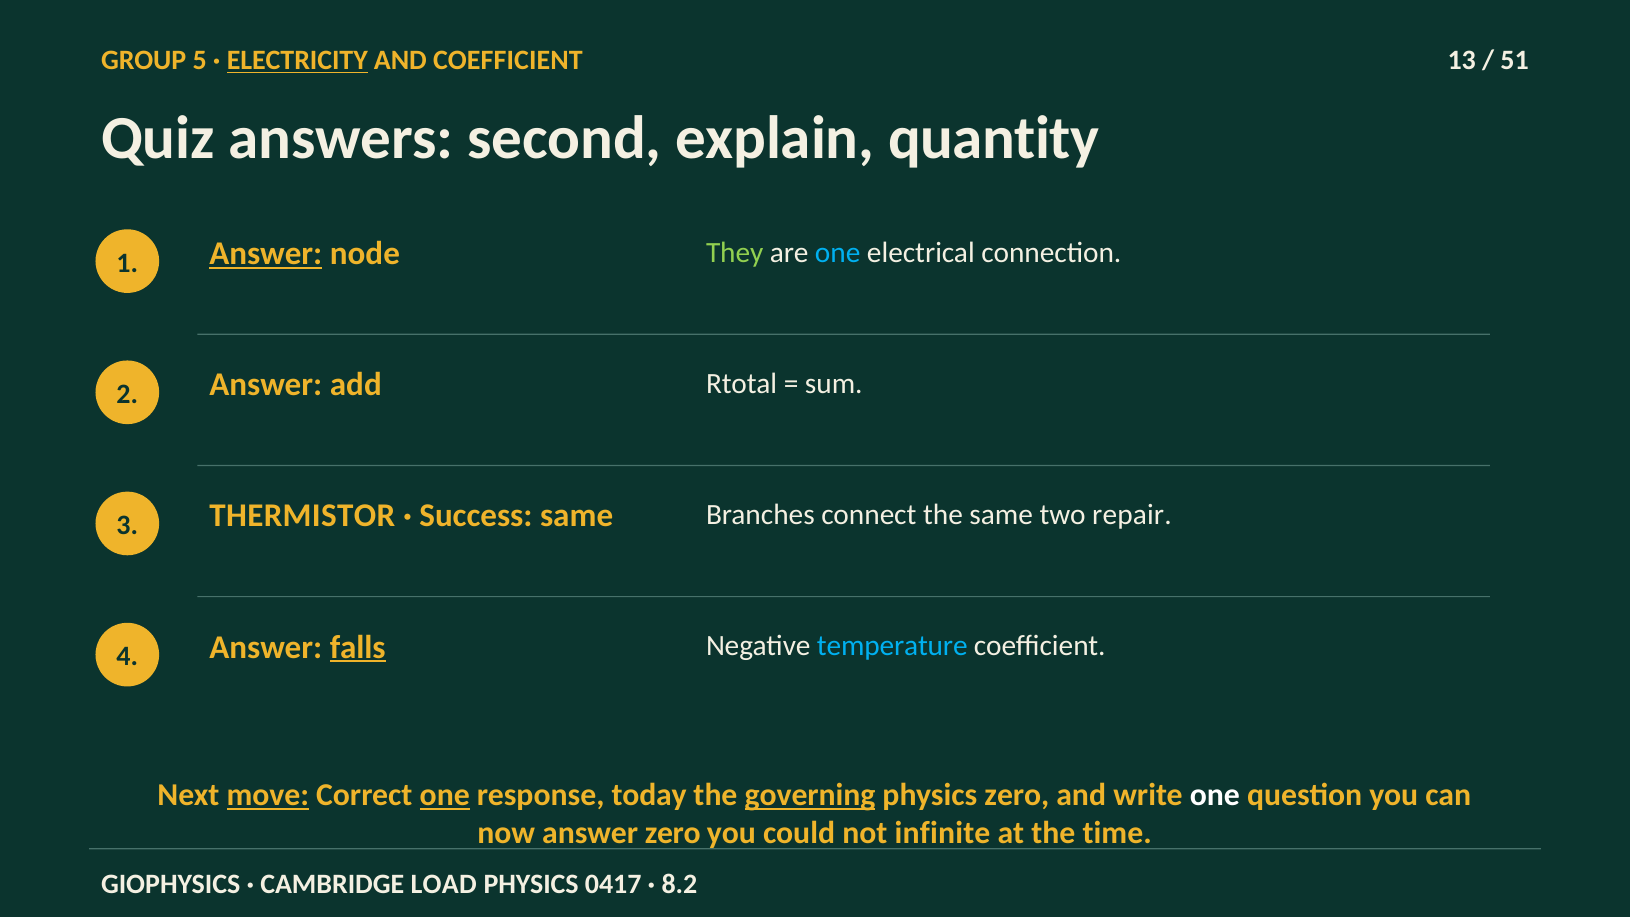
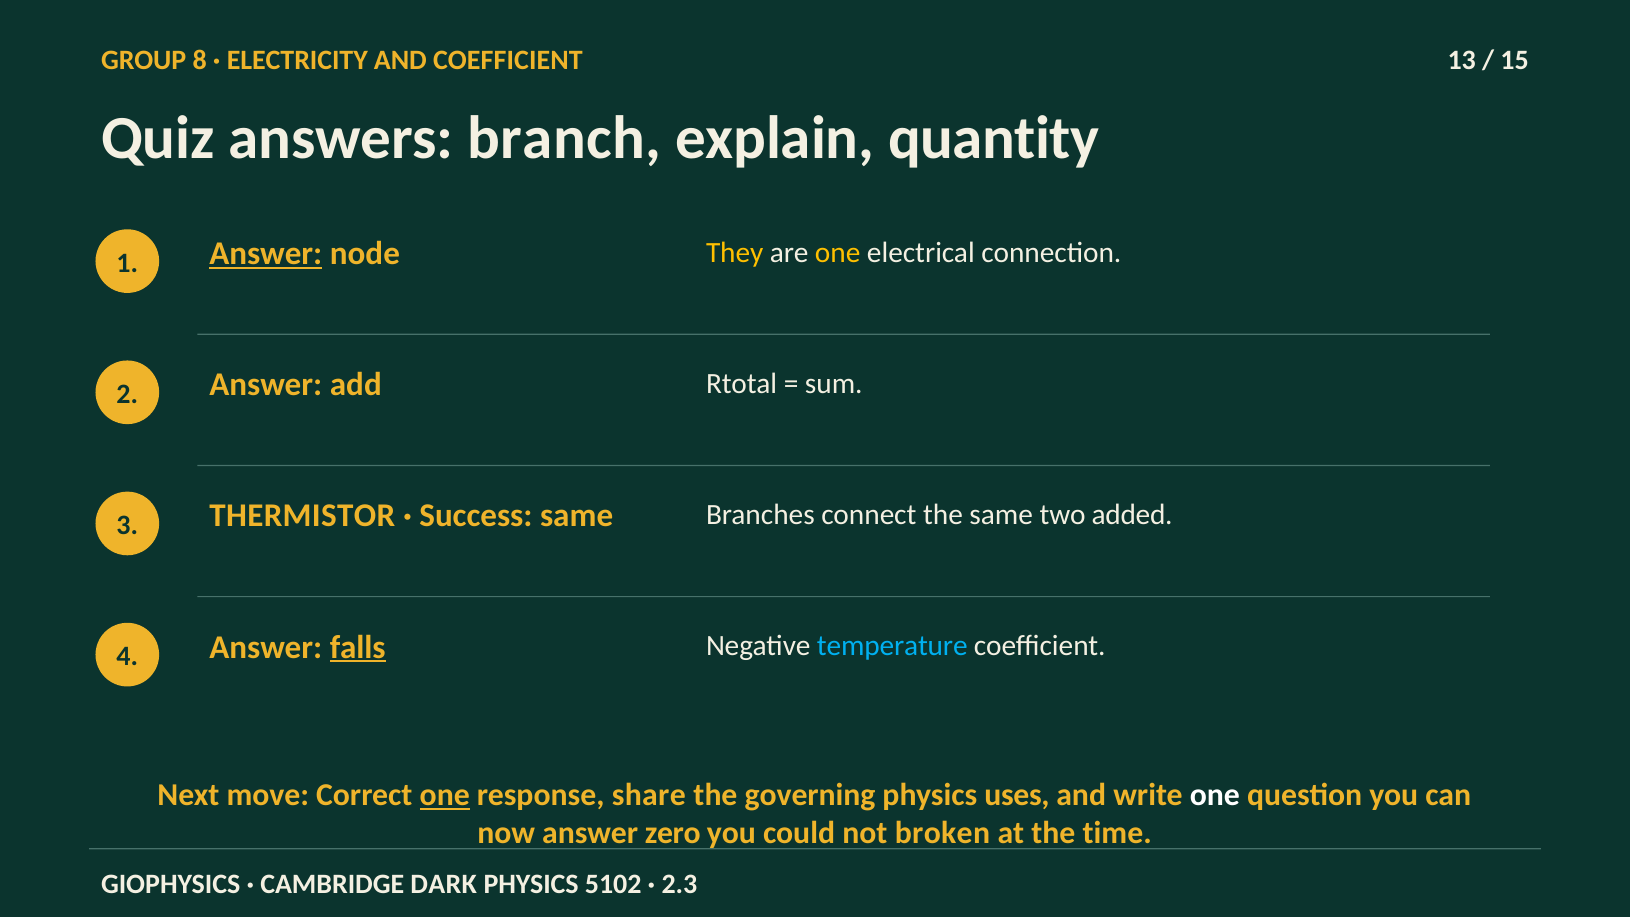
5: 5 -> 8
ELECTRICITY underline: present -> none
51: 51 -> 15
second: second -> branch
They colour: light green -> yellow
one at (838, 252) colour: light blue -> yellow
repair: repair -> added
move underline: present -> none
today: today -> share
governing underline: present -> none
physics zero: zero -> uses
infinite: infinite -> broken
LOAD: LOAD -> DARK
0417: 0417 -> 5102
8.2: 8.2 -> 2.3
